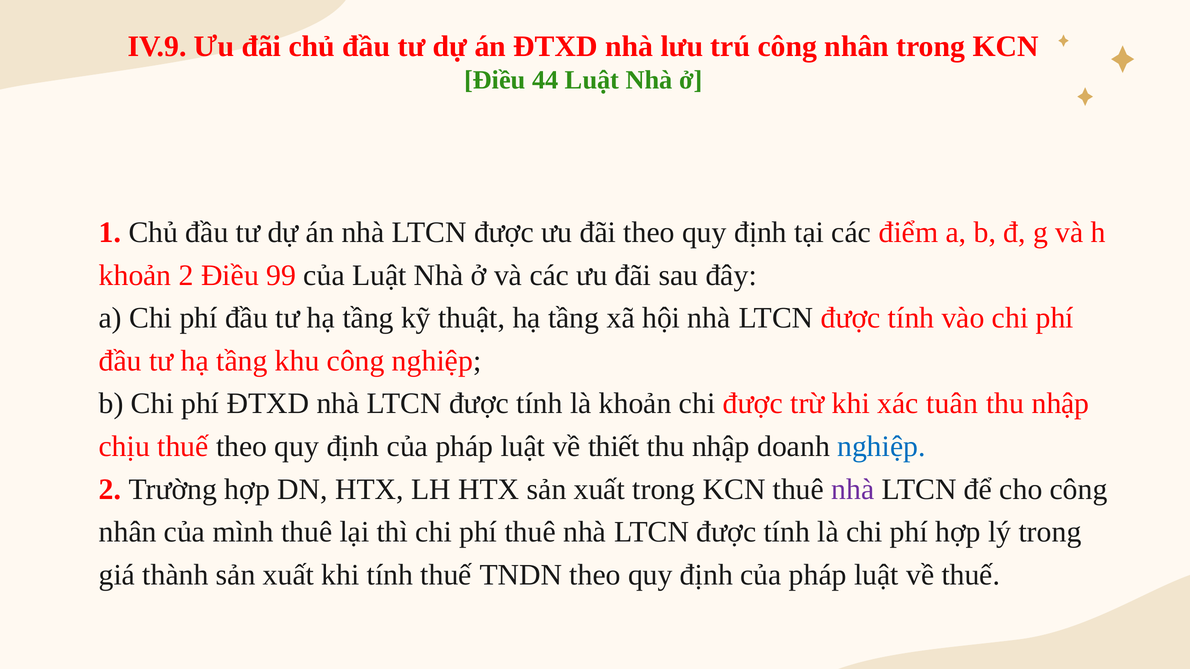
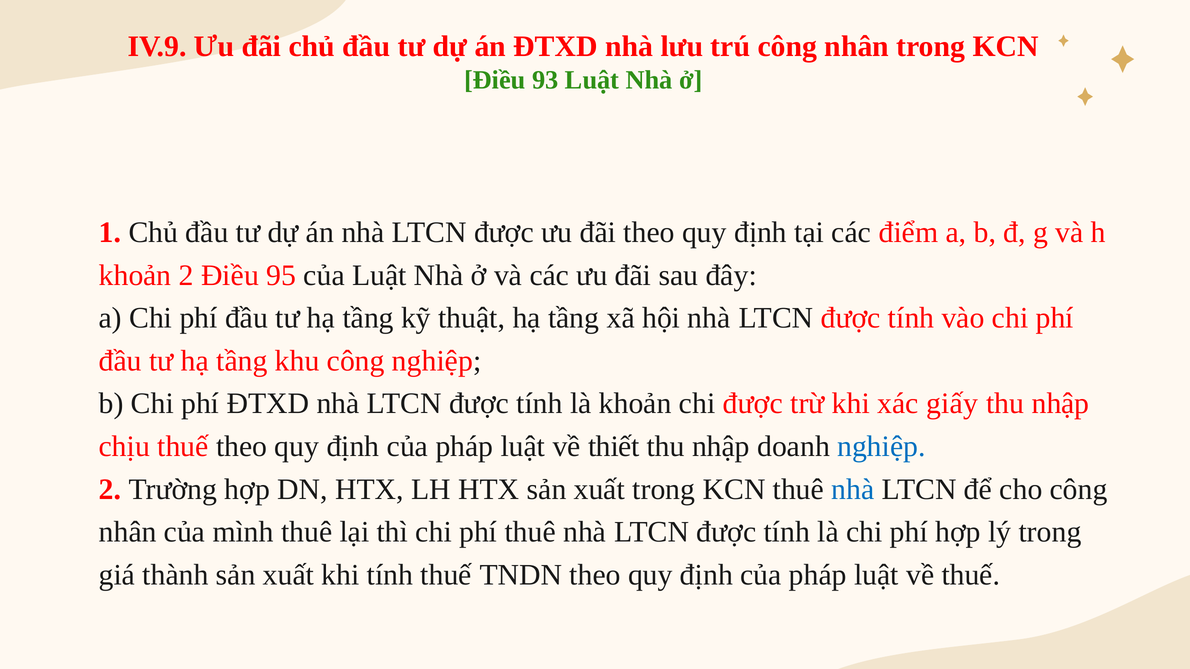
44: 44 -> 93
99: 99 -> 95
tuân: tuân -> giấy
nhà at (853, 490) colour: purple -> blue
